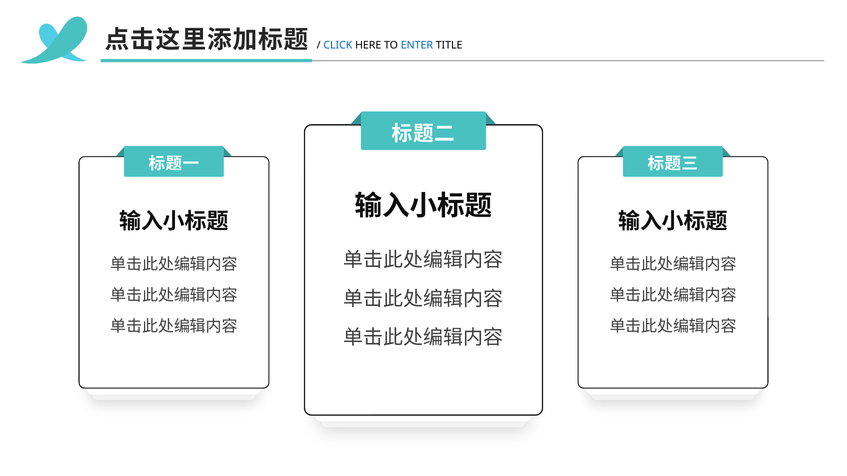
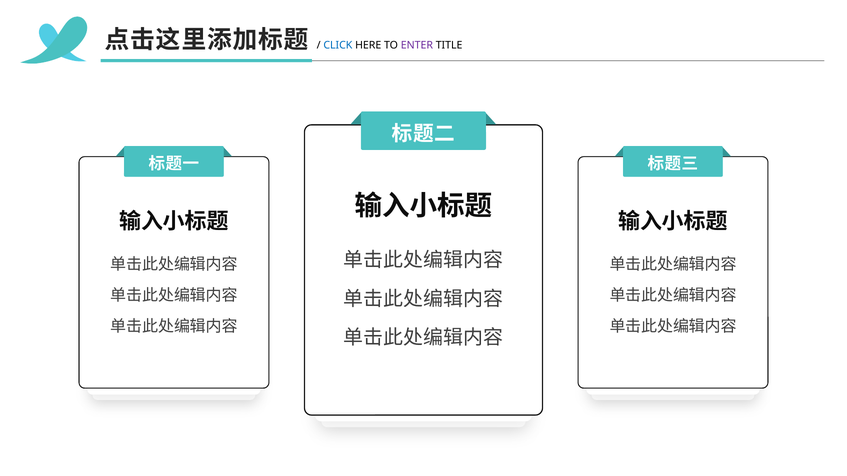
ENTER colour: blue -> purple
